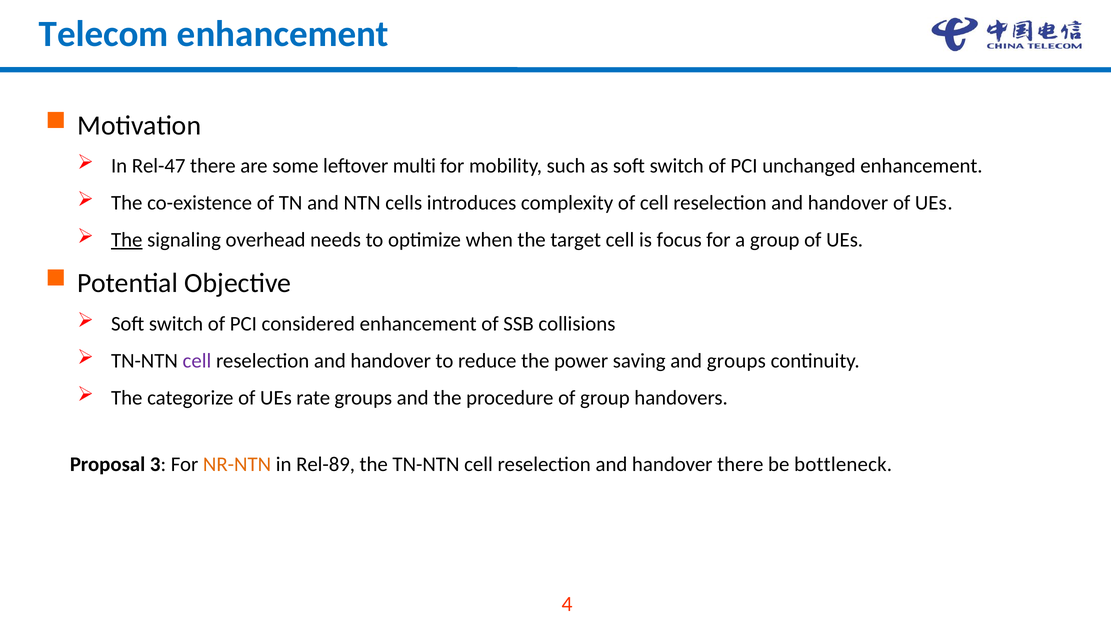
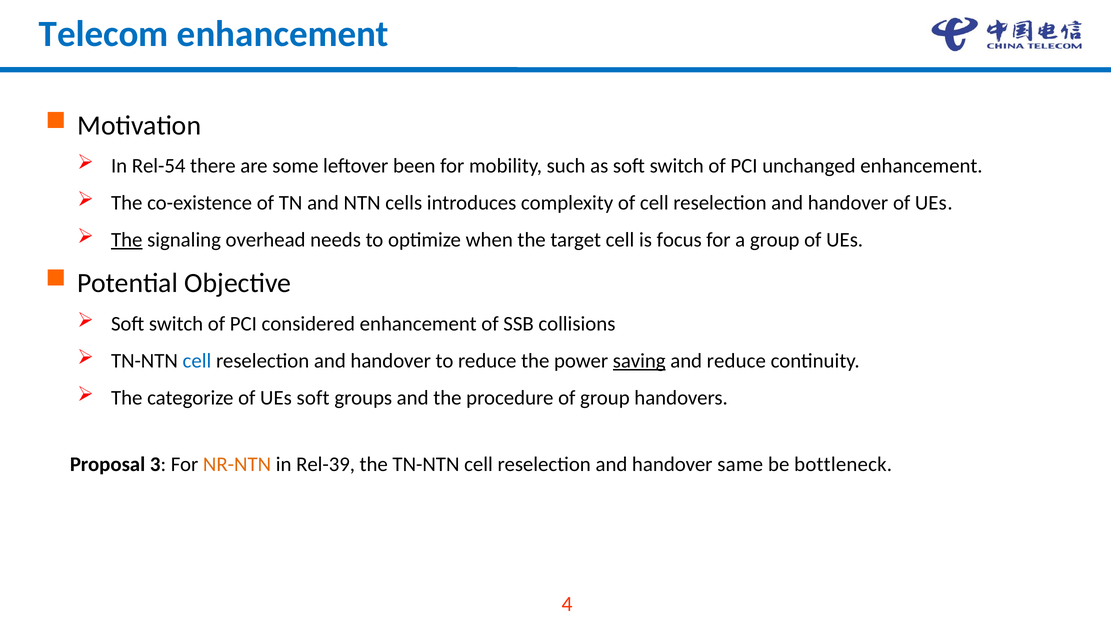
Rel-47: Rel-47 -> Rel-54
multi: multi -> been
cell at (197, 361) colour: purple -> blue
saving underline: none -> present
and groups: groups -> reduce
UEs rate: rate -> soft
Rel-89: Rel-89 -> Rel-39
handover there: there -> same
